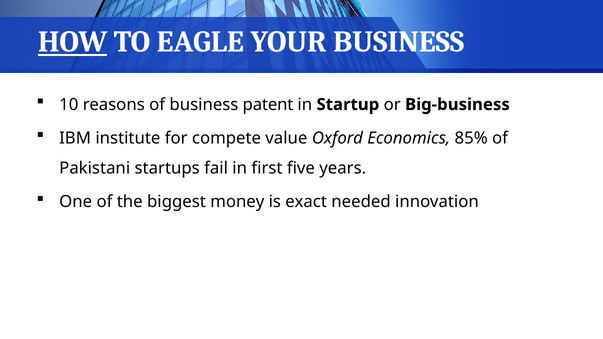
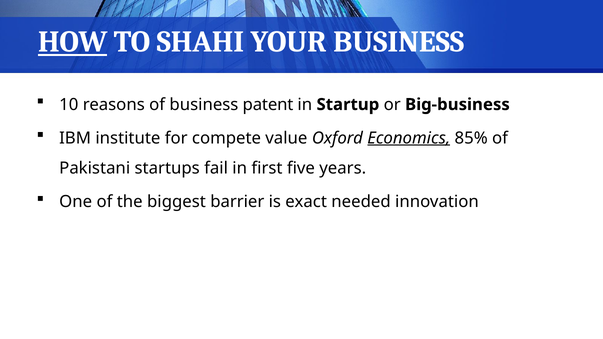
EAGLE: EAGLE -> SHAHI
Economics underline: none -> present
money: money -> barrier
